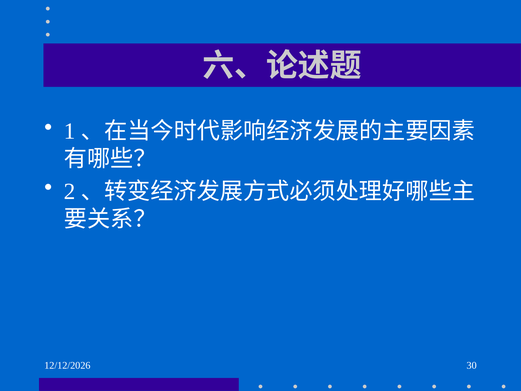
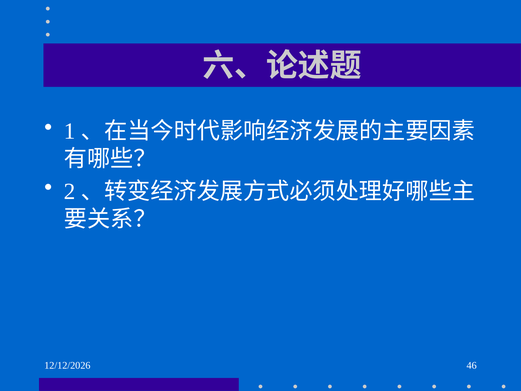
30: 30 -> 46
